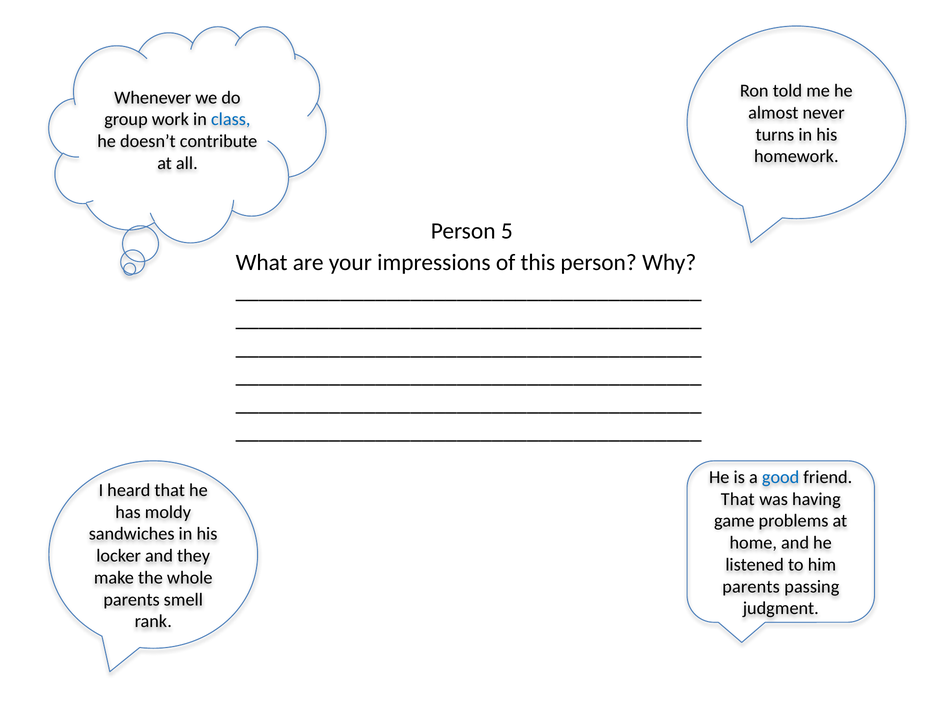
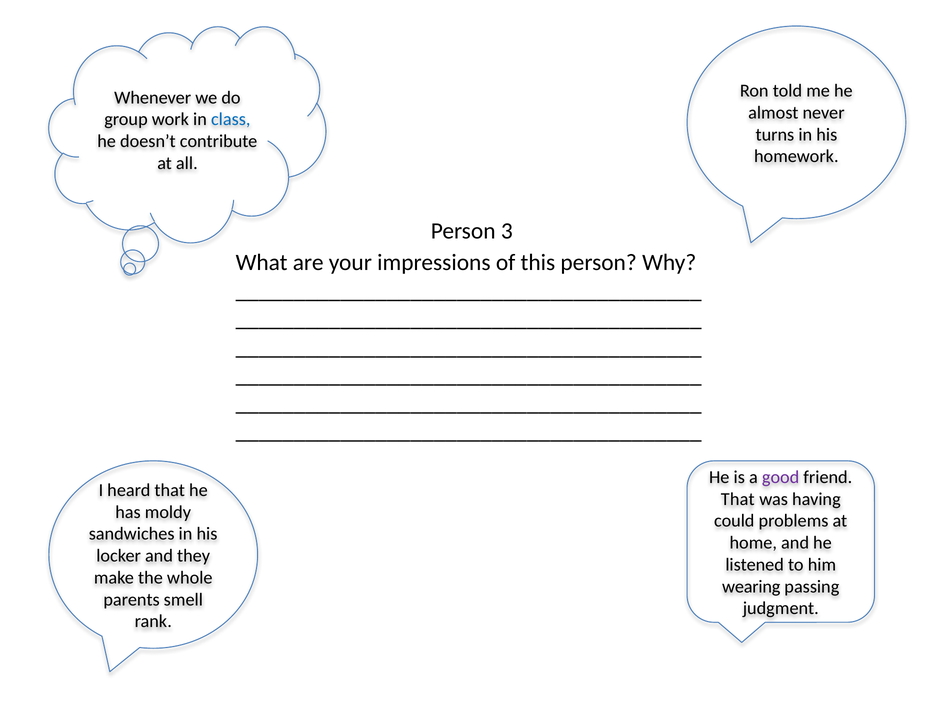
5: 5 -> 3
good colour: blue -> purple
game: game -> could
parents at (751, 586): parents -> wearing
